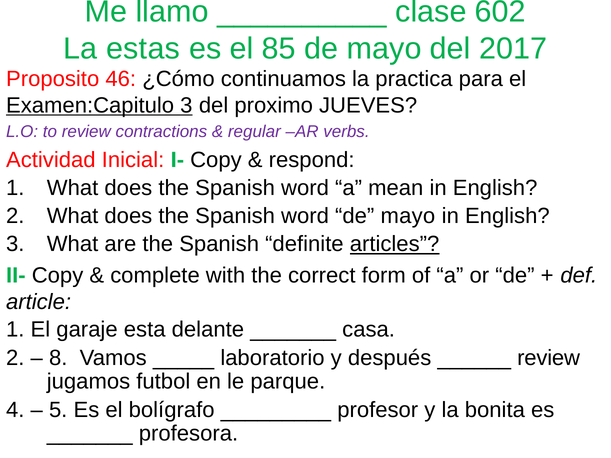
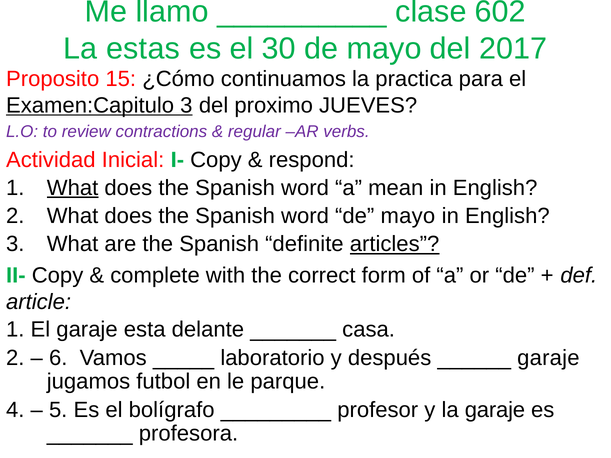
85: 85 -> 30
46: 46 -> 15
What at (73, 188) underline: none -> present
8: 8 -> 6
review at (549, 358): review -> garaje
la bonita: bonita -> garaje
